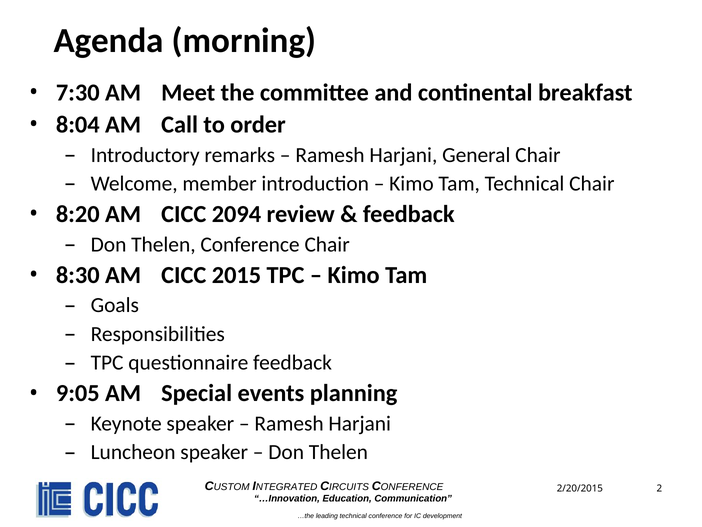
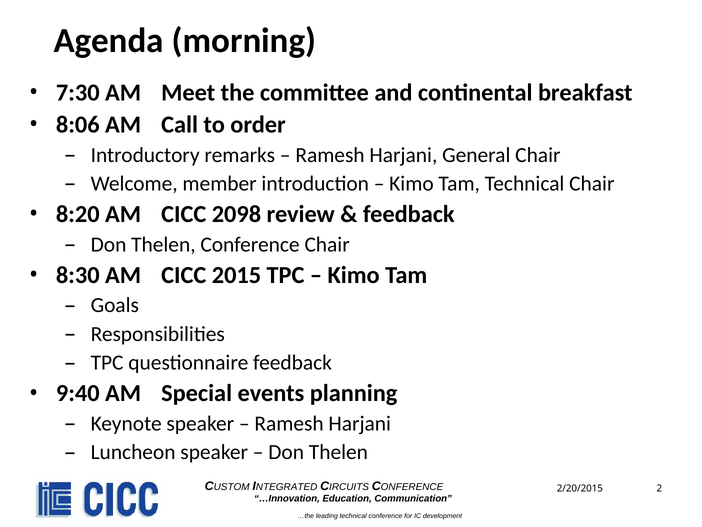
8:04: 8:04 -> 8:06
2094: 2094 -> 2098
9:05: 9:05 -> 9:40
